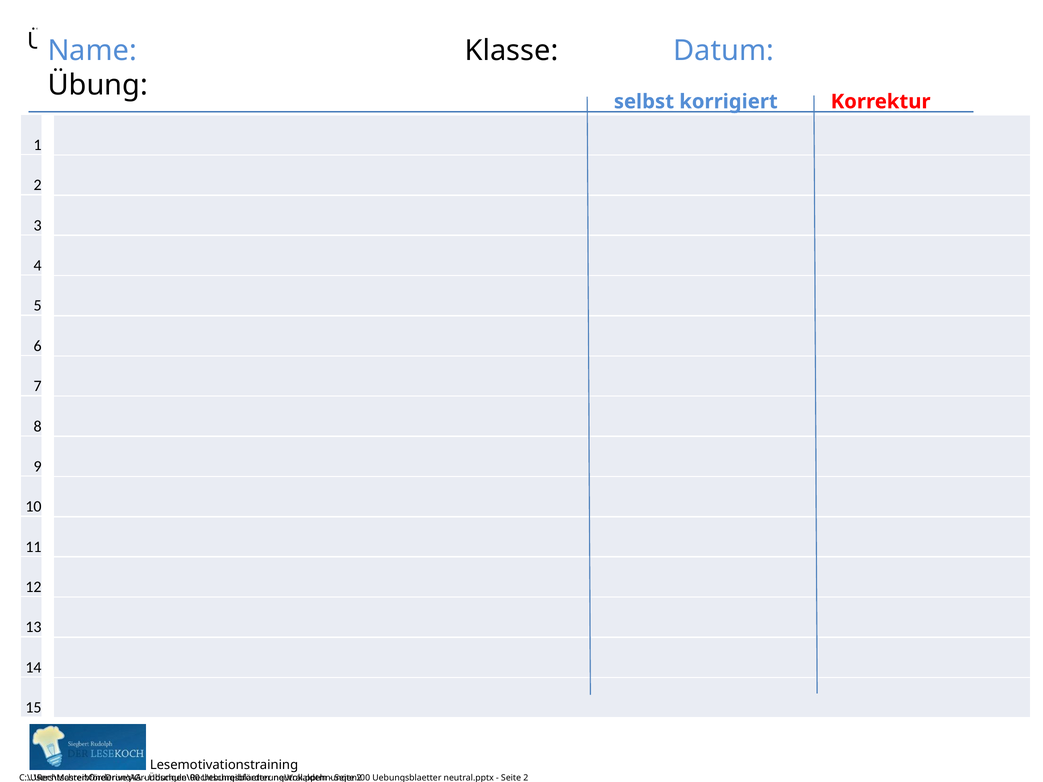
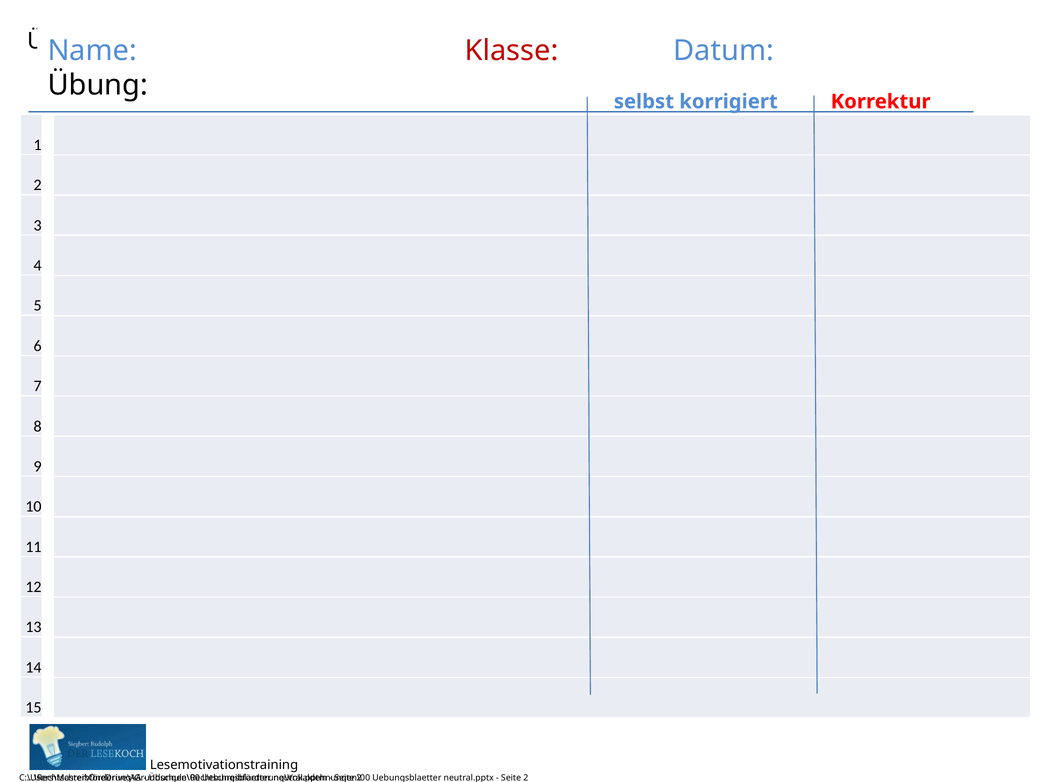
Klasse colour: black -> red
